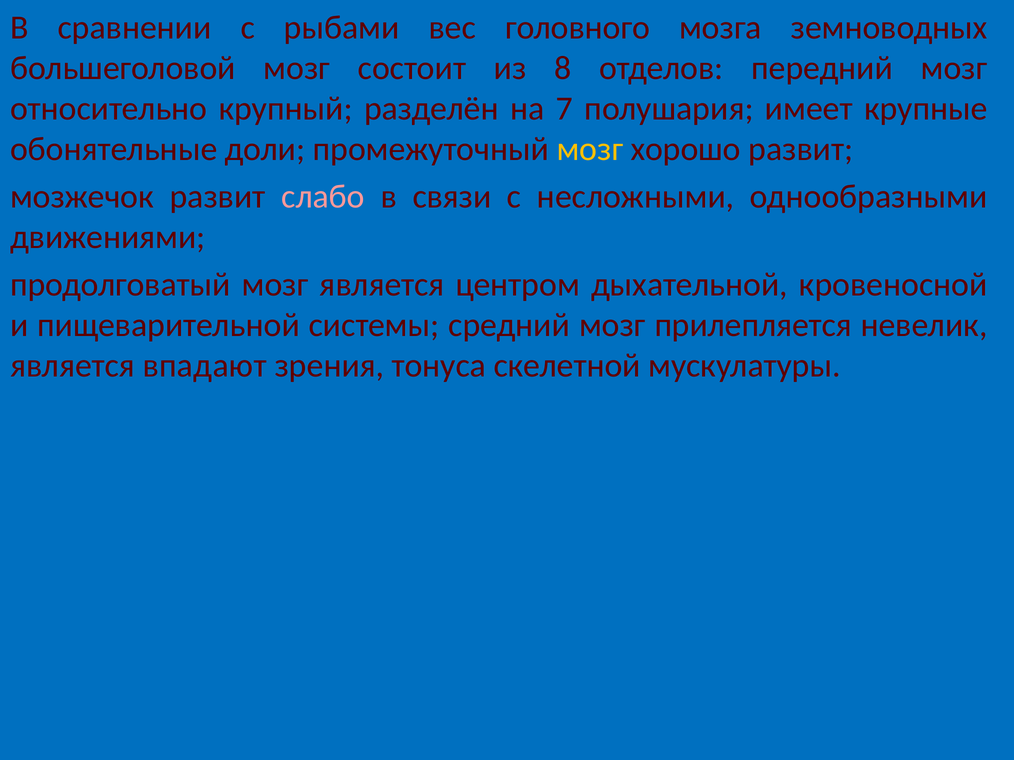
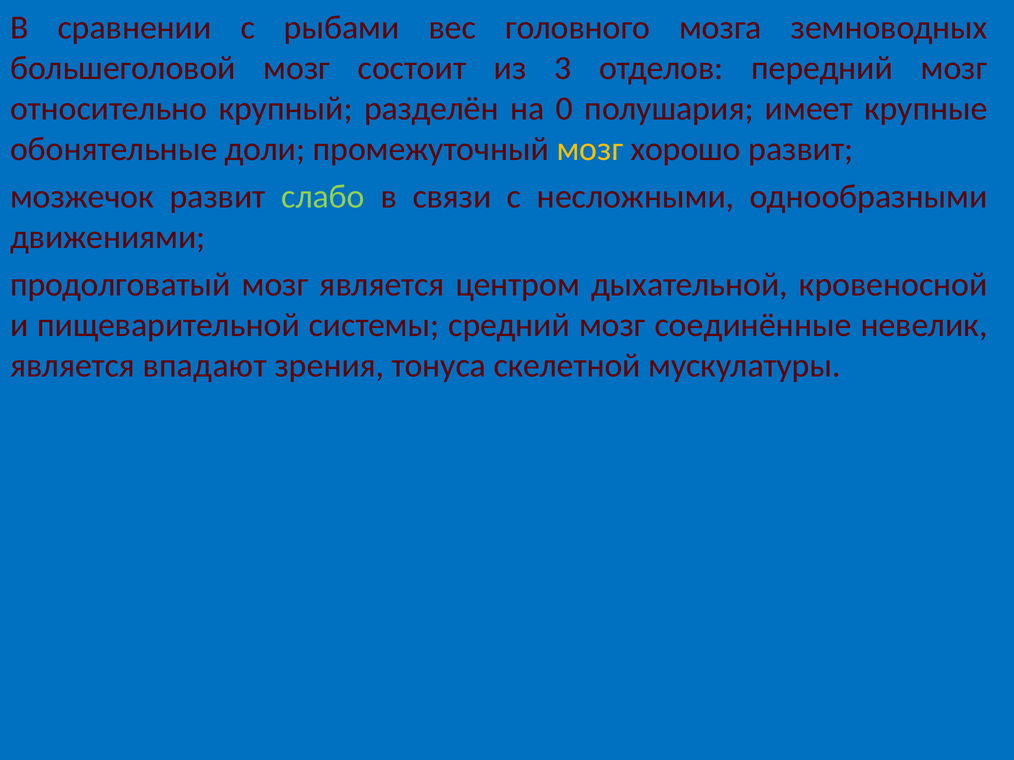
8: 8 -> 3
7: 7 -> 0
слабо colour: pink -> light green
прилепляется: прилепляется -> соединённые
